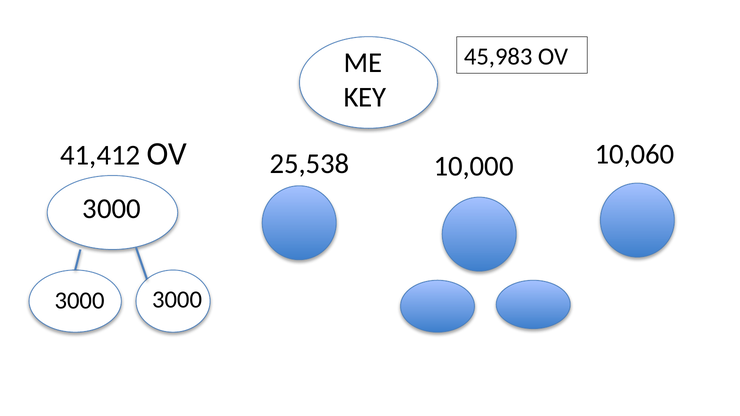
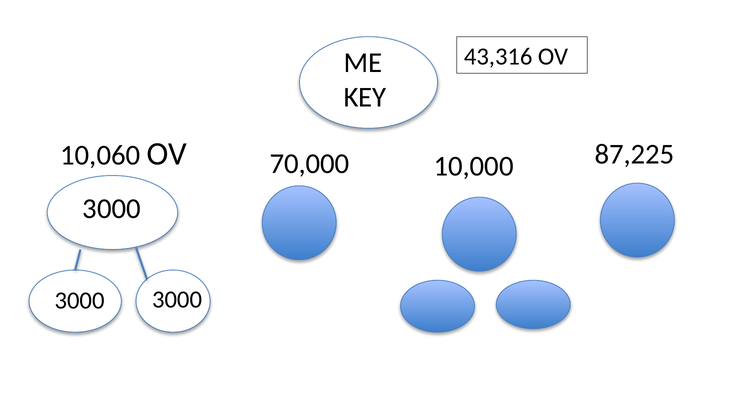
45,983: 45,983 -> 43,316
41,412: 41,412 -> 10,060
25,538: 25,538 -> 70,000
10,060: 10,060 -> 87,225
